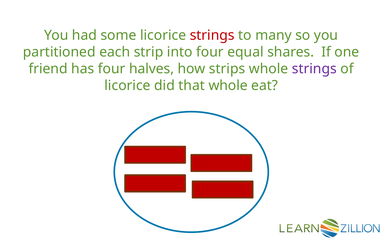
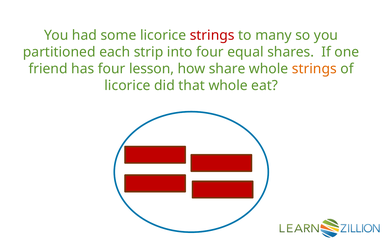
halves: halves -> lesson
strips: strips -> share
strings at (314, 69) colour: purple -> orange
